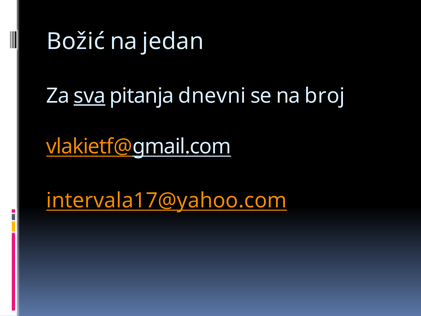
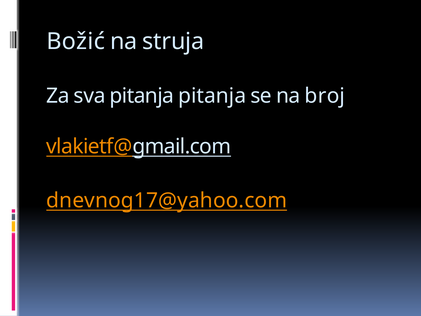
jedan: jedan -> struja
sva underline: present -> none
pitanja dnevni: dnevni -> pitanja
intervala17@yahoo.com: intervala17@yahoo.com -> dnevnog17@yahoo.com
